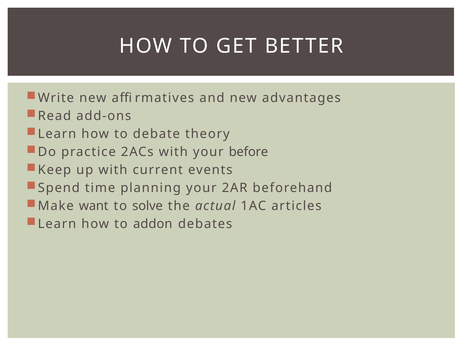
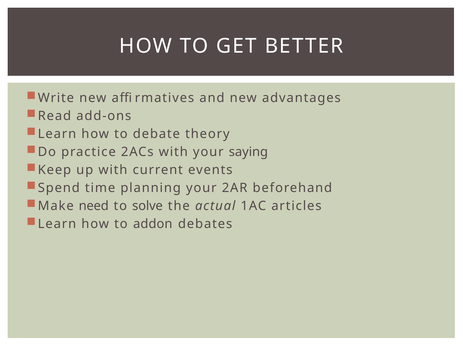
before: before -> saying
want: want -> need
